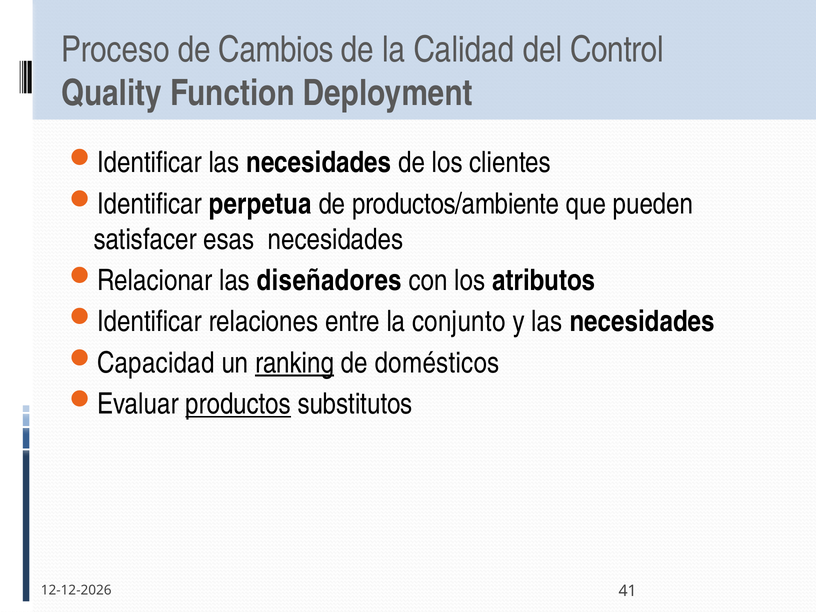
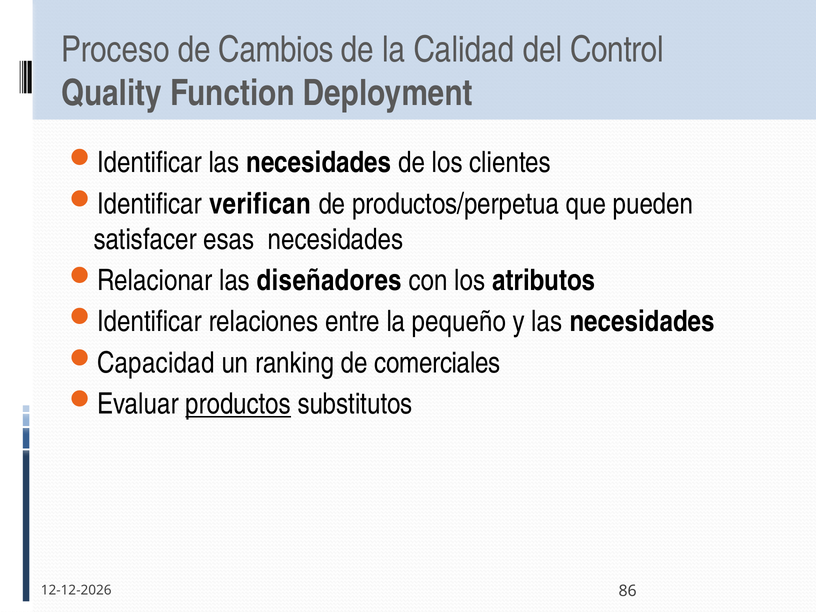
perpetua: perpetua -> verifican
productos/ambiente: productos/ambiente -> productos/perpetua
conjunto: conjunto -> pequeño
ranking underline: present -> none
domésticos: domésticos -> comerciales
41: 41 -> 86
